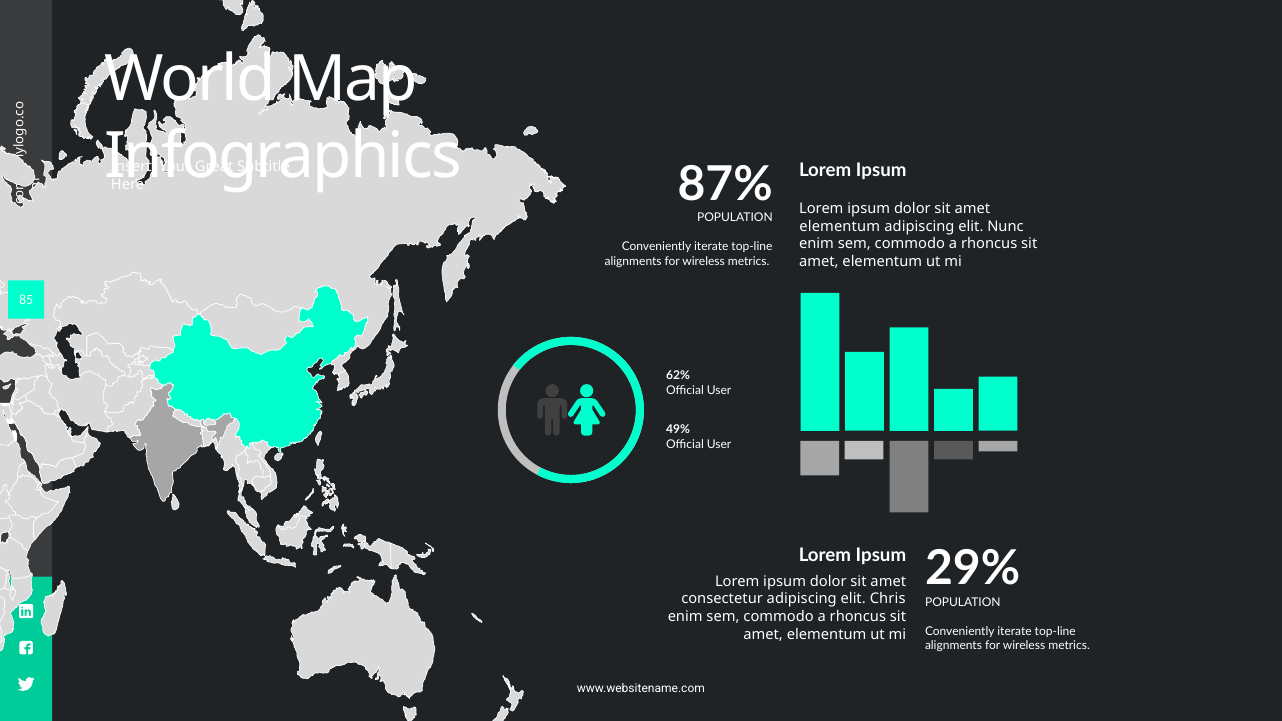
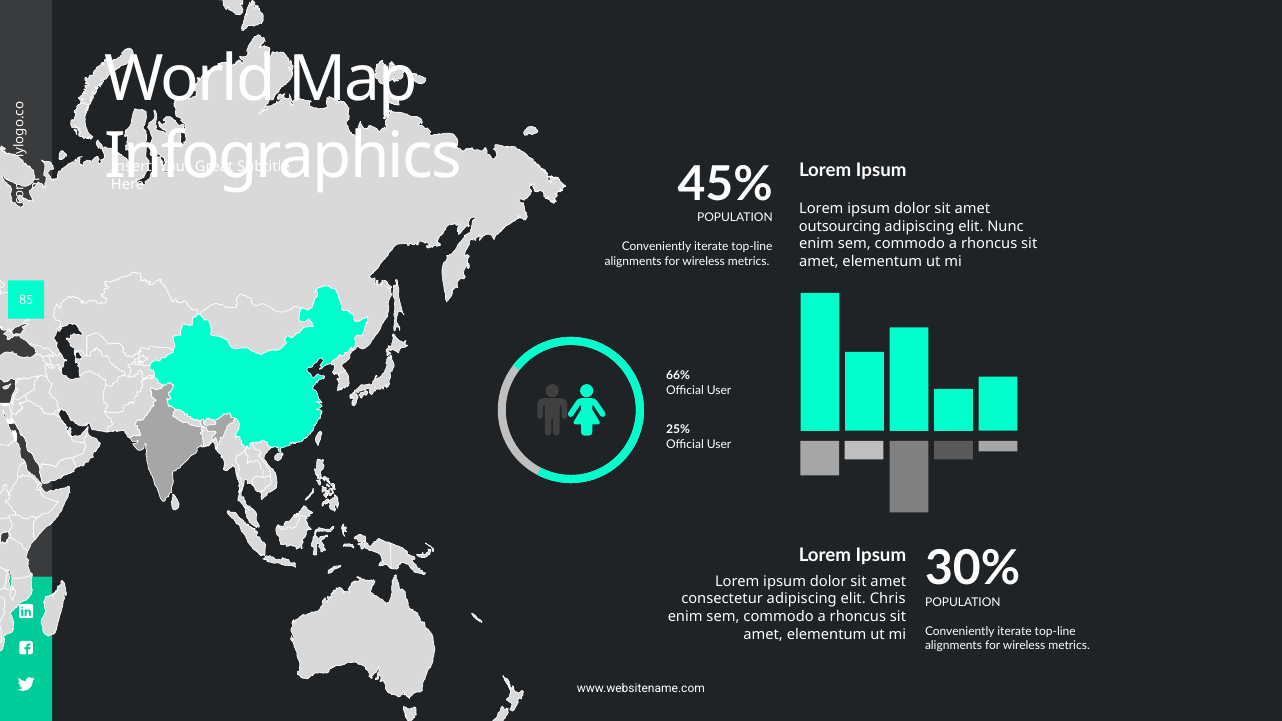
87%: 87% -> 45%
elementum at (840, 226): elementum -> outsourcing
62%: 62% -> 66%
49%: 49% -> 25%
29%: 29% -> 30%
